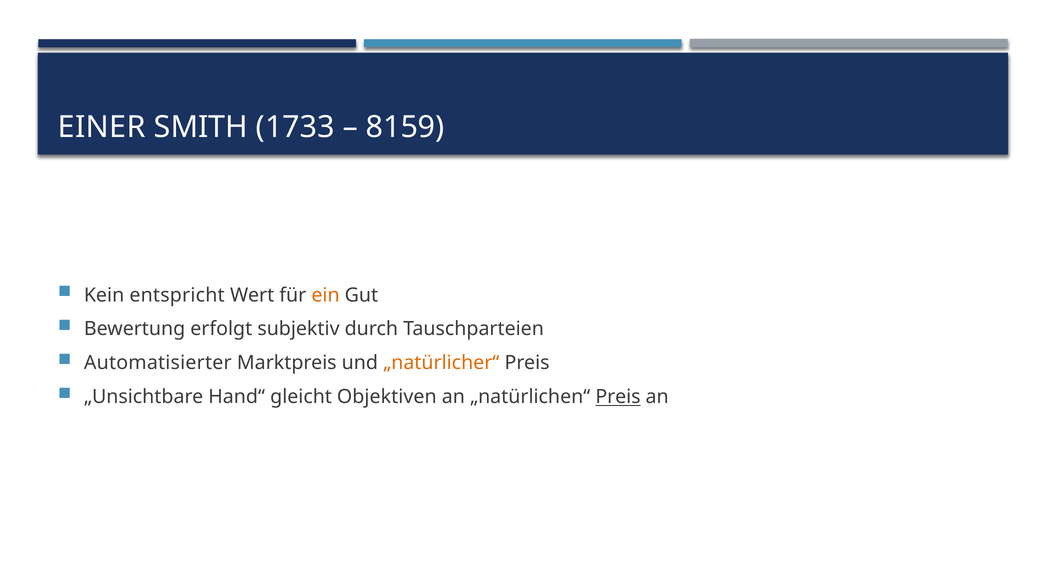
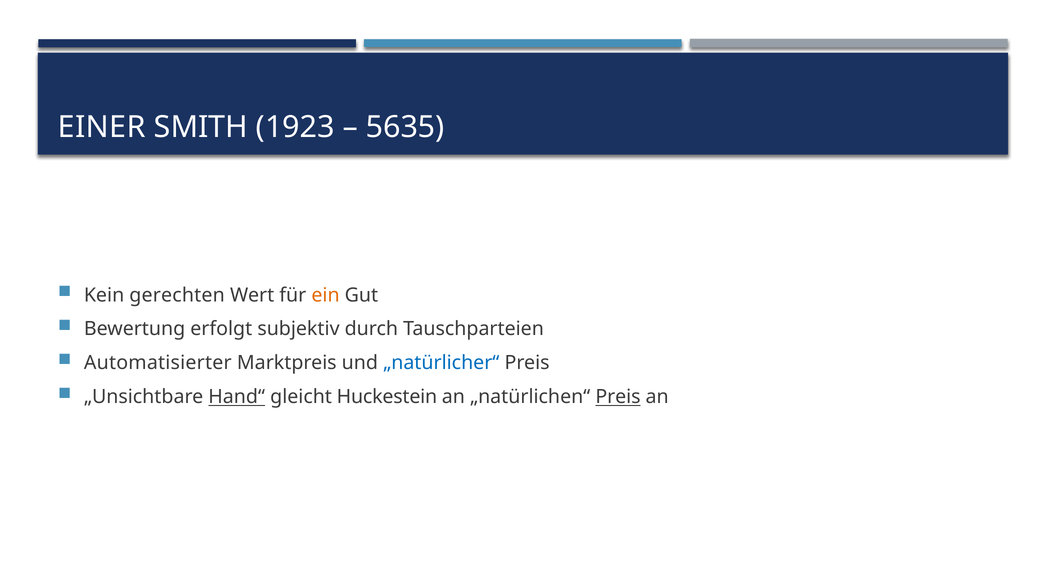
1733: 1733 -> 1923
8159: 8159 -> 5635
entspricht: entspricht -> gerechten
„natürlicher“ colour: orange -> blue
Hand“ underline: none -> present
Objektiven: Objektiven -> Huckestein
